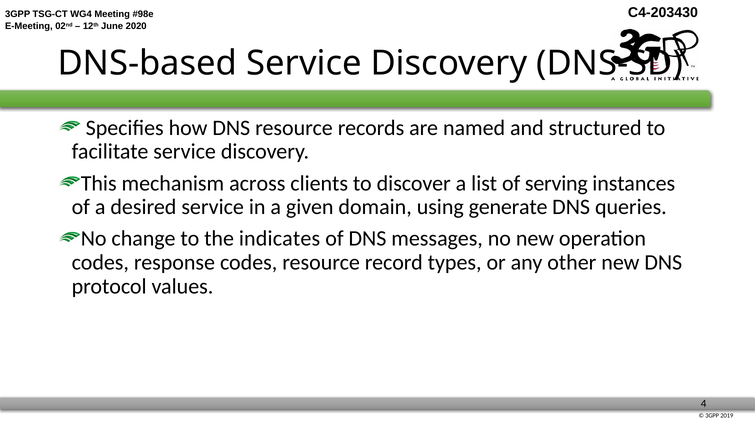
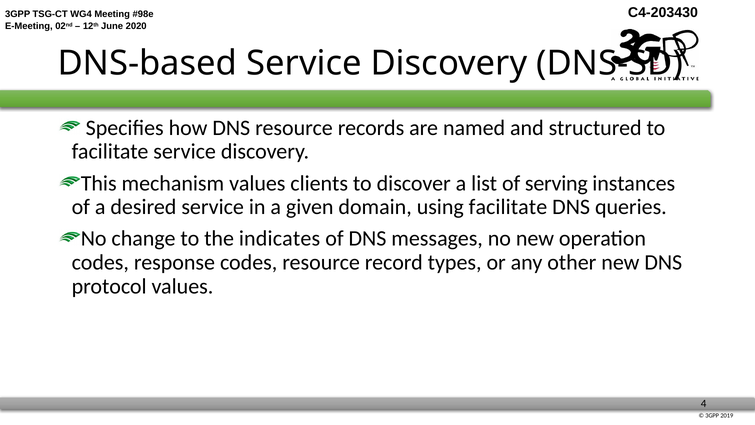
mechanism across: across -> values
using generate: generate -> facilitate
